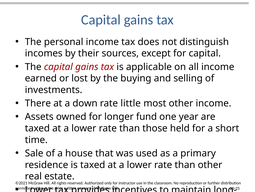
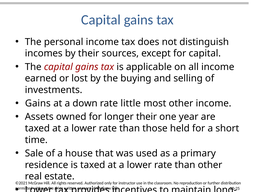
There at (38, 103): There -> Gains
longer fund: fund -> their
